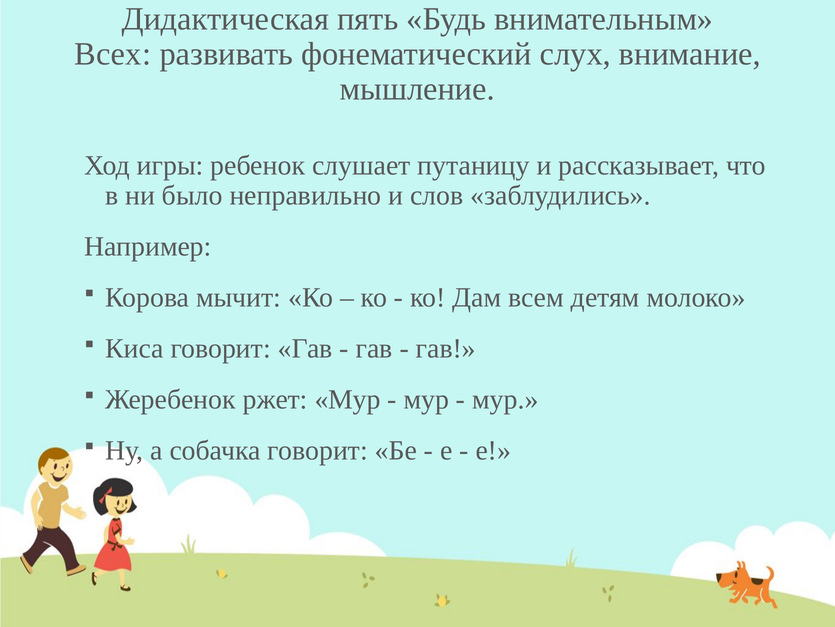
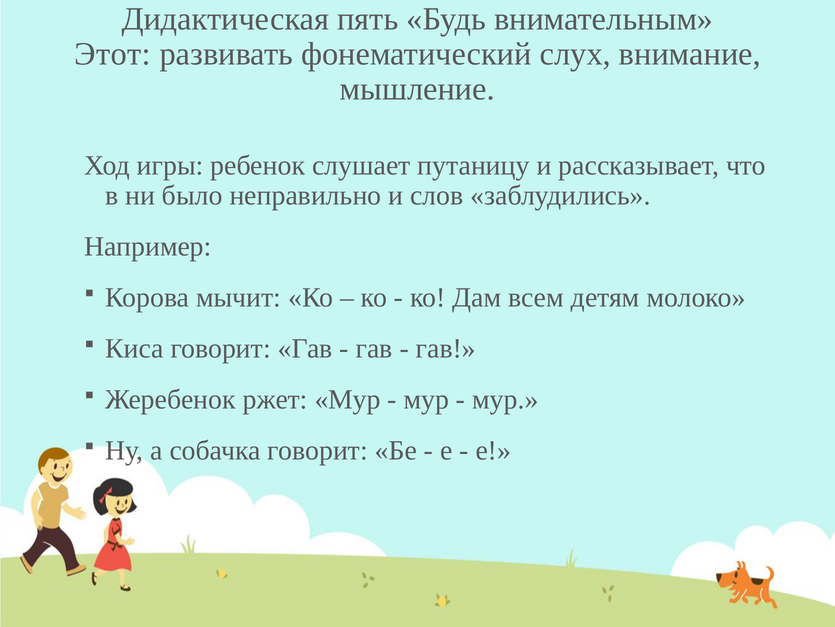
Всех: Всех -> Этот
